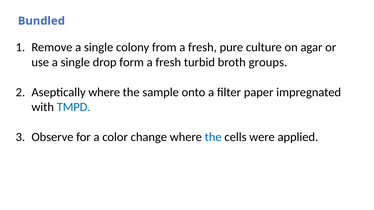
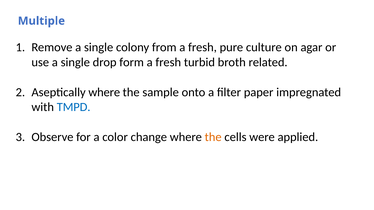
Bundled: Bundled -> Multiple
groups: groups -> related
the at (213, 137) colour: blue -> orange
